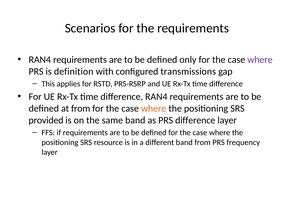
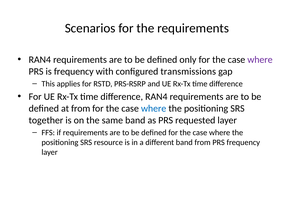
is definition: definition -> frequency
where at (154, 108) colour: orange -> blue
provided: provided -> together
PRS difference: difference -> requested
